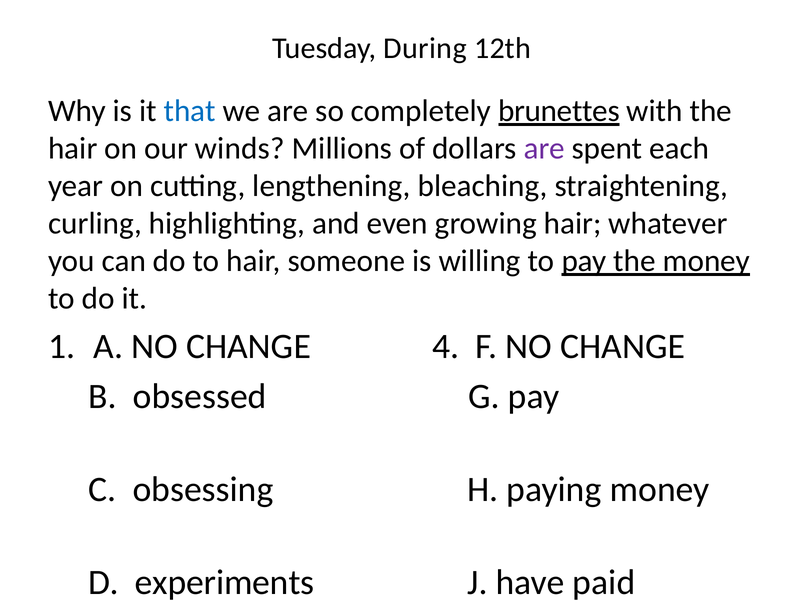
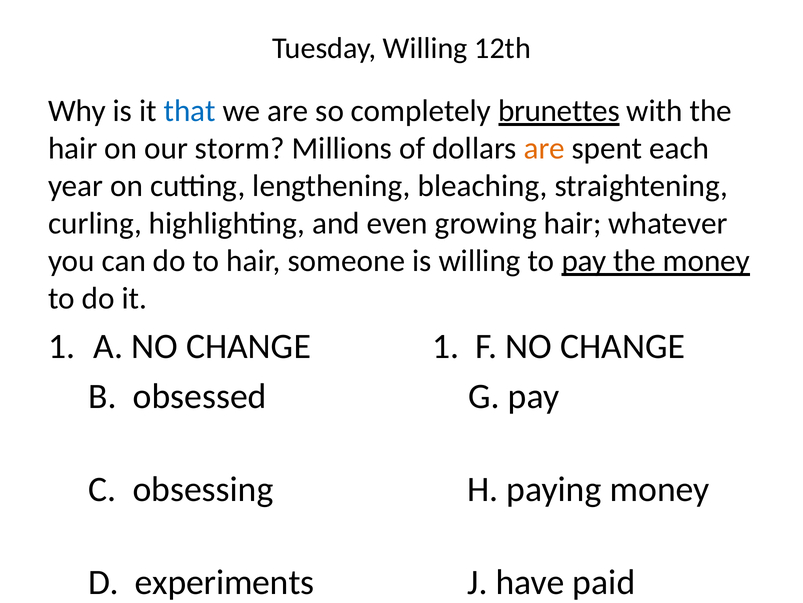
Tuesday During: During -> Willing
winds: winds -> storm
are at (544, 148) colour: purple -> orange
CHANGE 4: 4 -> 1
